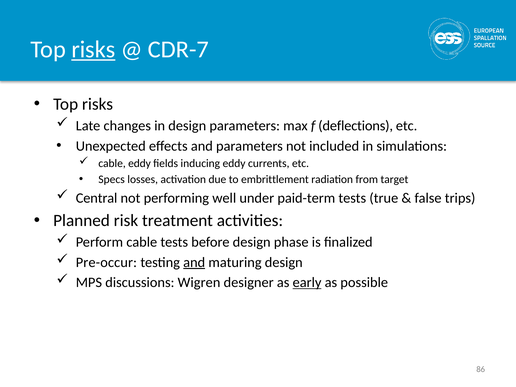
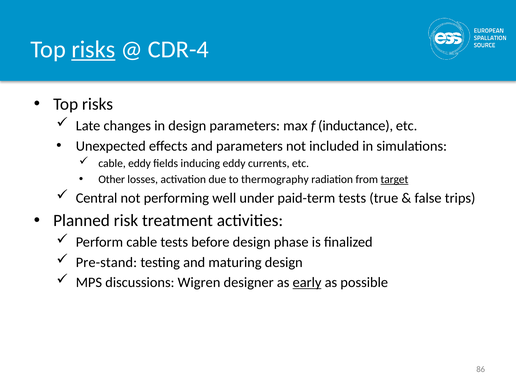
CDR-7: CDR-7 -> CDR-4
deflections: deflections -> inductance
Specs: Specs -> Other
embrittlement: embrittlement -> thermography
target underline: none -> present
Pre-occur: Pre-occur -> Pre-stand
and at (194, 262) underline: present -> none
